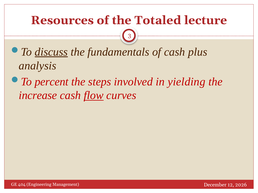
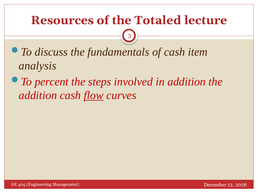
discuss underline: present -> none
plus: plus -> item
in yielding: yielding -> addition
increase at (38, 96): increase -> addition
